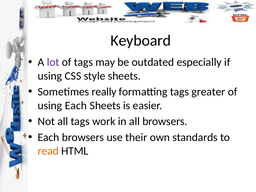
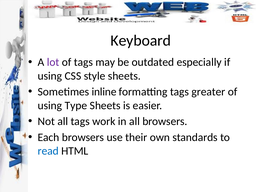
really: really -> inline
using Each: Each -> Type
read colour: orange -> blue
